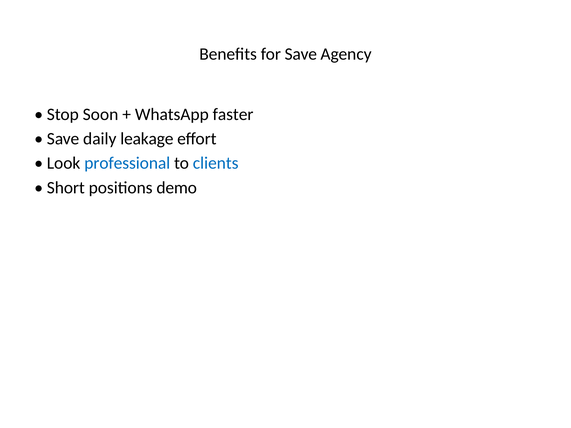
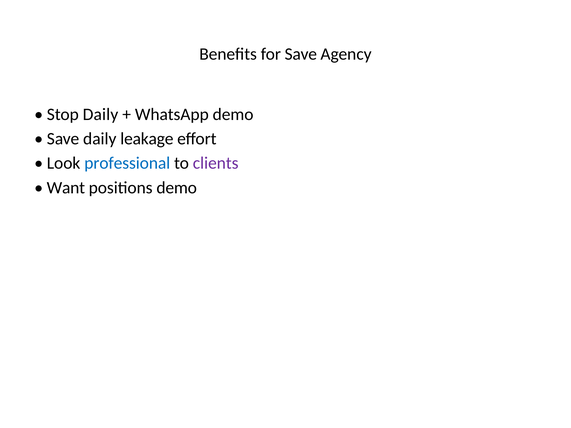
Stop Soon: Soon -> Daily
WhatsApp faster: faster -> demo
clients colour: blue -> purple
Short: Short -> Want
